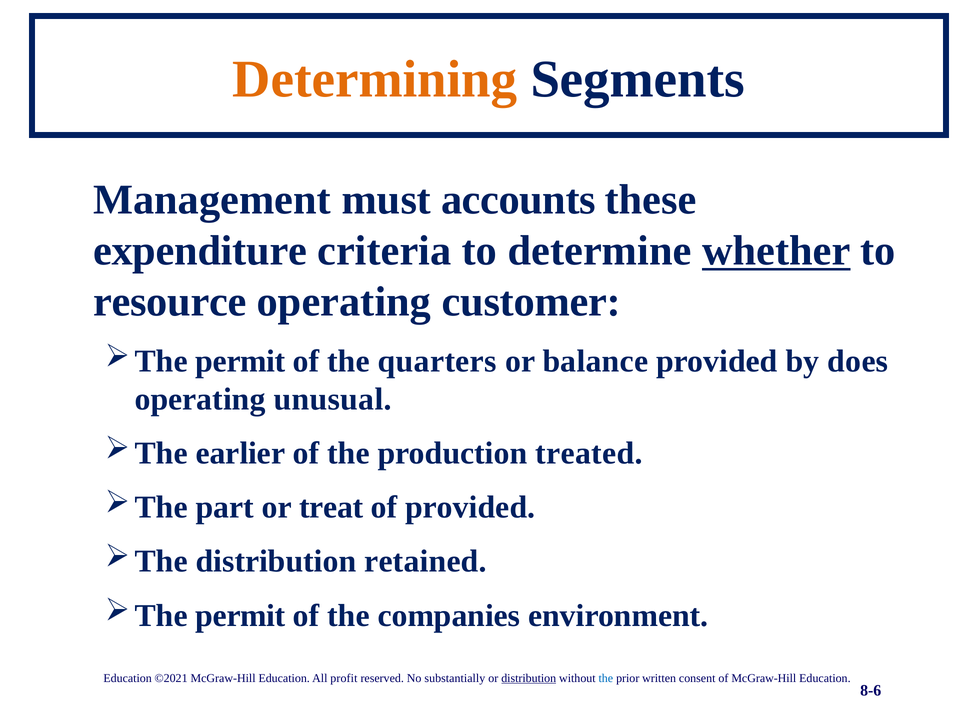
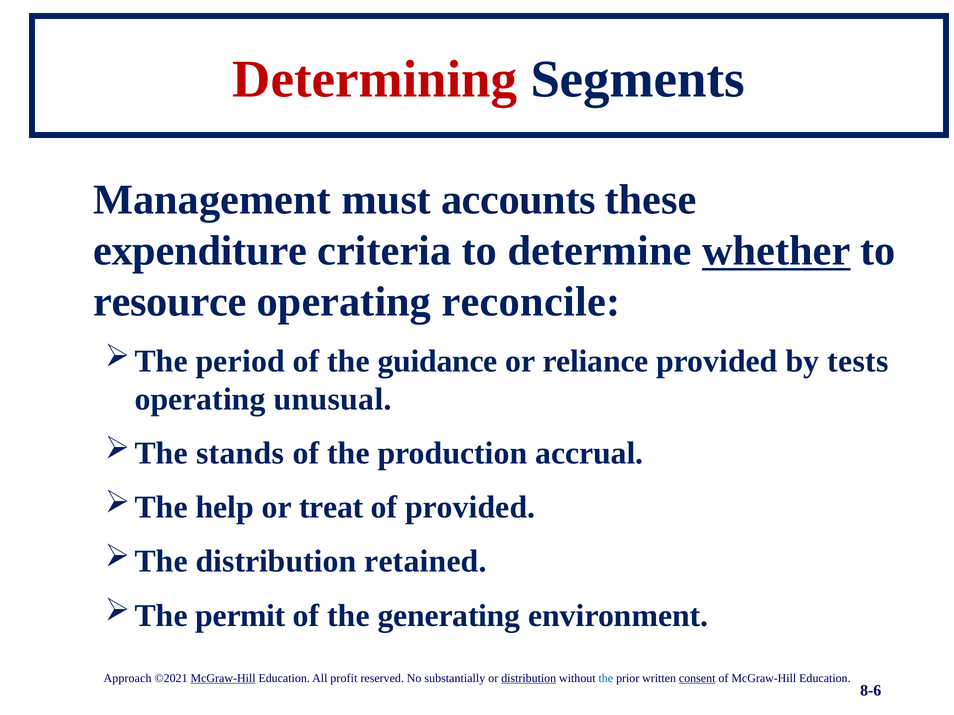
Determining colour: orange -> red
customer: customer -> reconcile
permit at (240, 362): permit -> period
quarters: quarters -> guidance
balance: balance -> reliance
does: does -> tests
earlier: earlier -> stands
treated: treated -> accrual
part: part -> help
companies: companies -> generating
Education at (128, 679): Education -> Approach
McGraw-Hill at (223, 679) underline: none -> present
consent underline: none -> present
